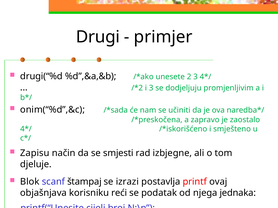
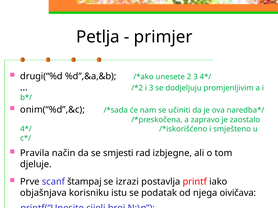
Drugi: Drugi -> Petlja
Zapisu: Zapisu -> Pravila
Blok: Blok -> Prve
ovaj: ovaj -> iako
reći: reći -> istu
jednaka: jednaka -> oivičava
